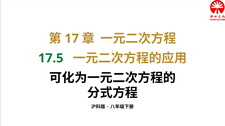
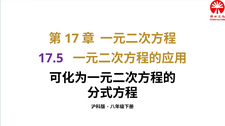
17.5 colour: green -> purple
